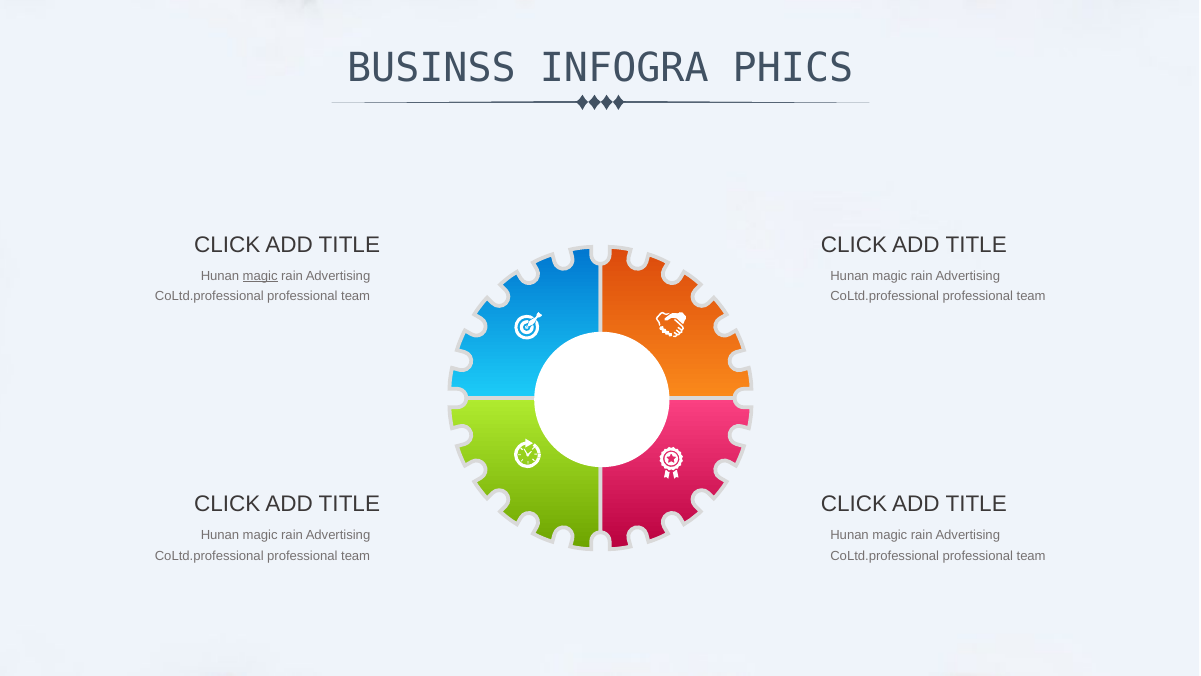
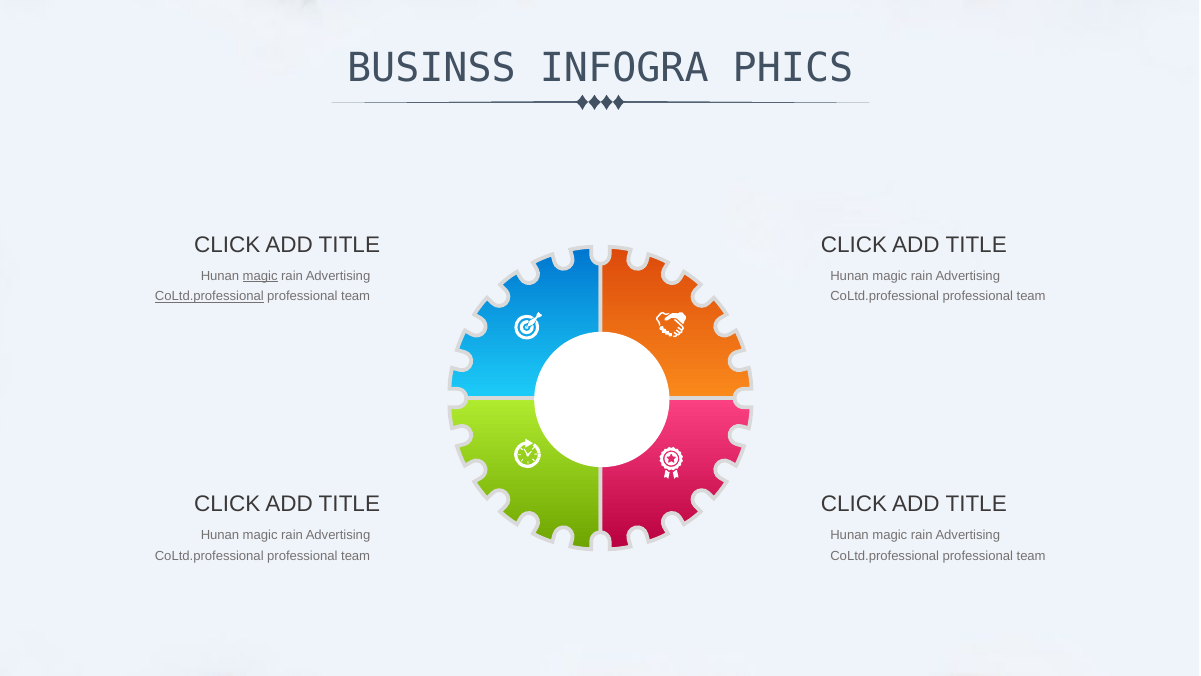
CoLtd.professional at (209, 296) underline: none -> present
